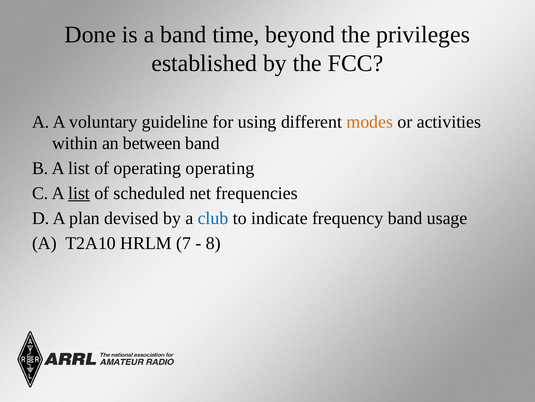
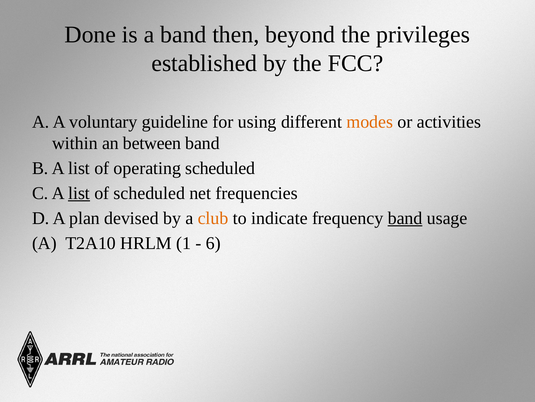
time: time -> then
operating operating: operating -> scheduled
club colour: blue -> orange
band at (405, 218) underline: none -> present
7: 7 -> 1
8: 8 -> 6
